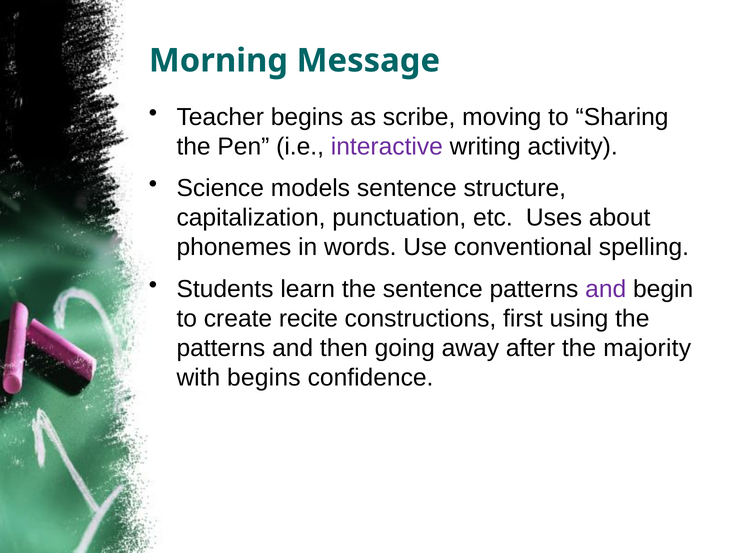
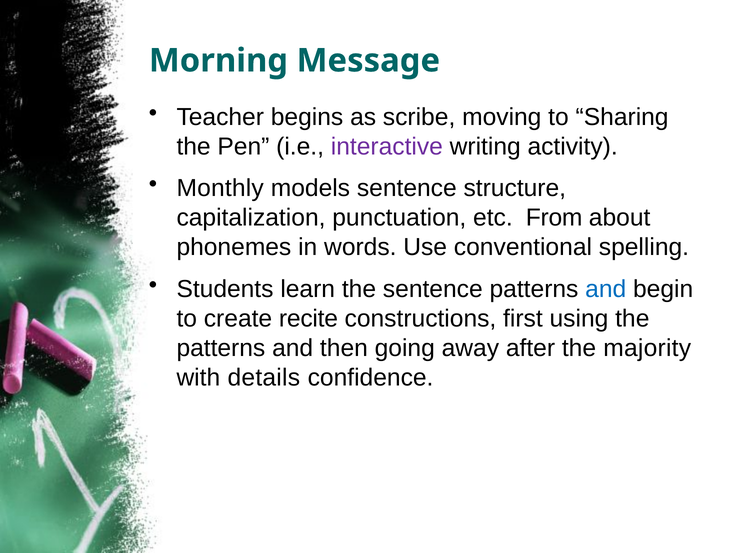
Science: Science -> Monthly
Uses: Uses -> From
and at (606, 289) colour: purple -> blue
with begins: begins -> details
